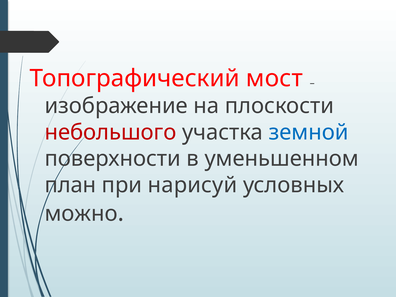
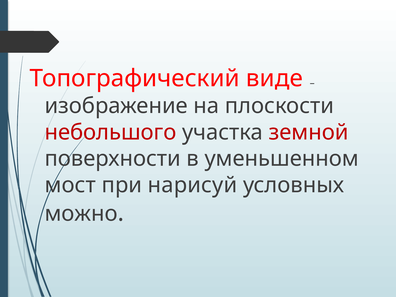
мост: мост -> виде
земной colour: blue -> red
план: план -> мост
